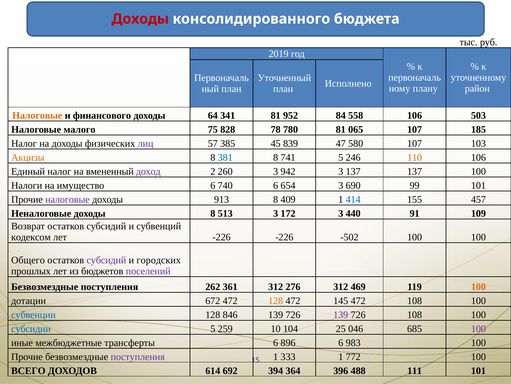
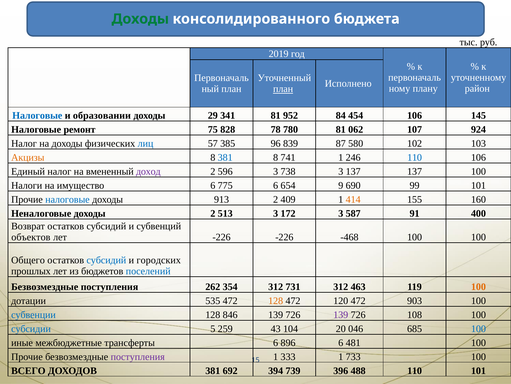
Доходы at (140, 19) colour: red -> green
план at (283, 89) underline: none -> present
Налоговые at (37, 115) colour: orange -> blue
финансового: финансового -> образовании
64: 64 -> 29
558: 558 -> 454
503: 503 -> 145
малого: малого -> ремонт
065: 065 -> 062
185: 185 -> 924
лиц colour: purple -> blue
45: 45 -> 96
47: 47 -> 87
580 107: 107 -> 102
741 5: 5 -> 1
110 at (415, 157) colour: orange -> blue
260: 260 -> 596
942: 942 -> 738
740: 740 -> 775
654 3: 3 -> 9
налоговые at (67, 199) colour: purple -> blue
913 8: 8 -> 2
414 colour: blue -> orange
457: 457 -> 160
доходы 8: 8 -> 2
440: 440 -> 587
109: 109 -> 400
кодексом: кодексом -> объектов
-502: -502 -> -468
субсидий at (106, 260) colour: purple -> blue
поселений colour: purple -> blue
361: 361 -> 354
276: 276 -> 731
469: 469 -> 463
672: 672 -> 535
145: 145 -> 120
472 108: 108 -> 903
10: 10 -> 43
25: 25 -> 20
100 at (478, 328) colour: purple -> blue
983: 983 -> 481
772: 772 -> 733
ДОХОДОВ 614: 614 -> 381
364: 364 -> 739
488 111: 111 -> 110
